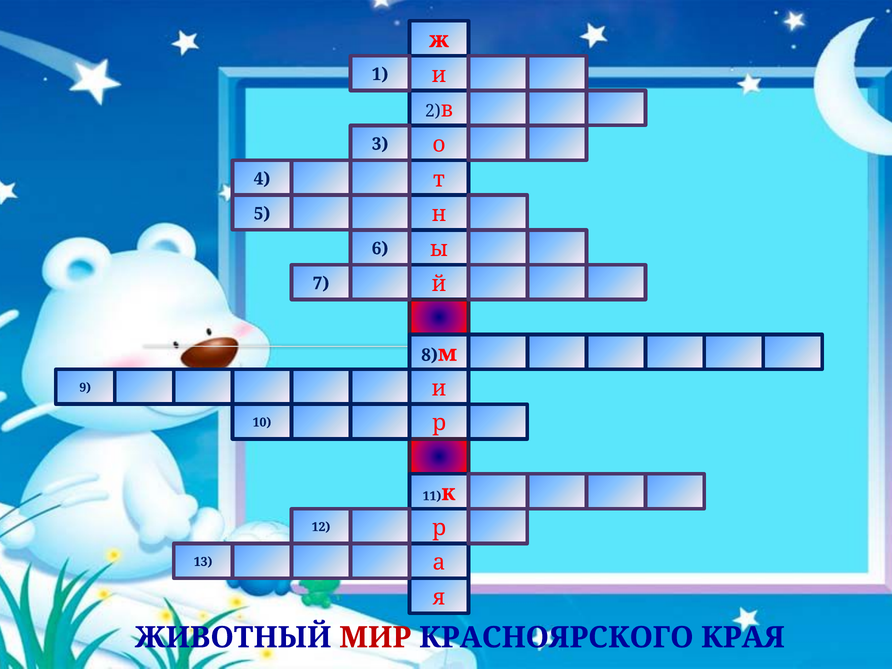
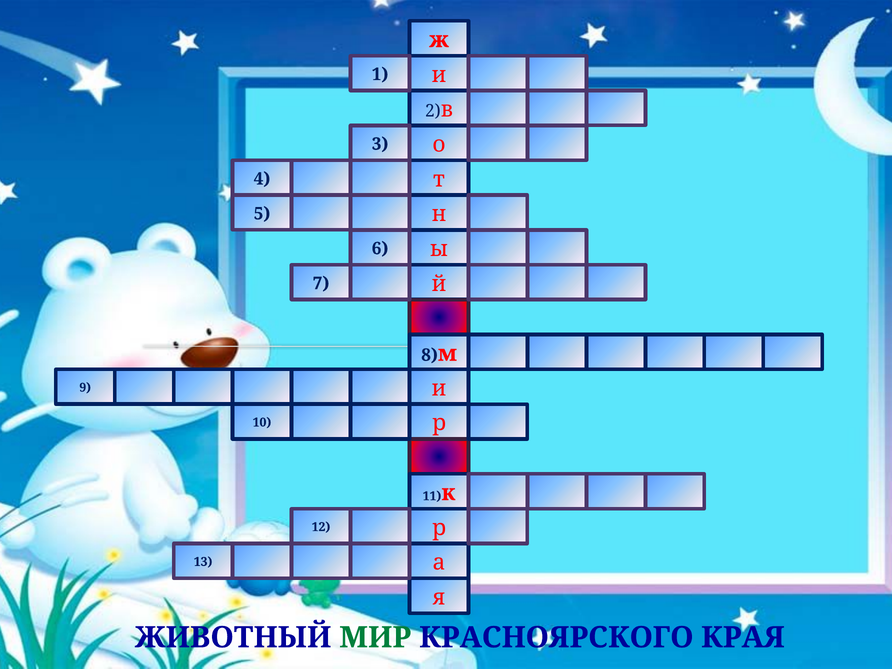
МИР colour: red -> green
